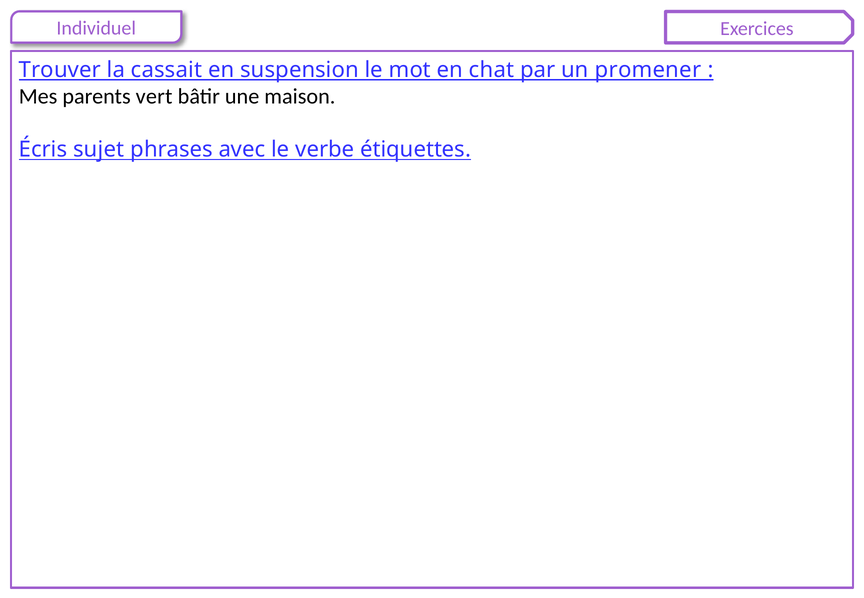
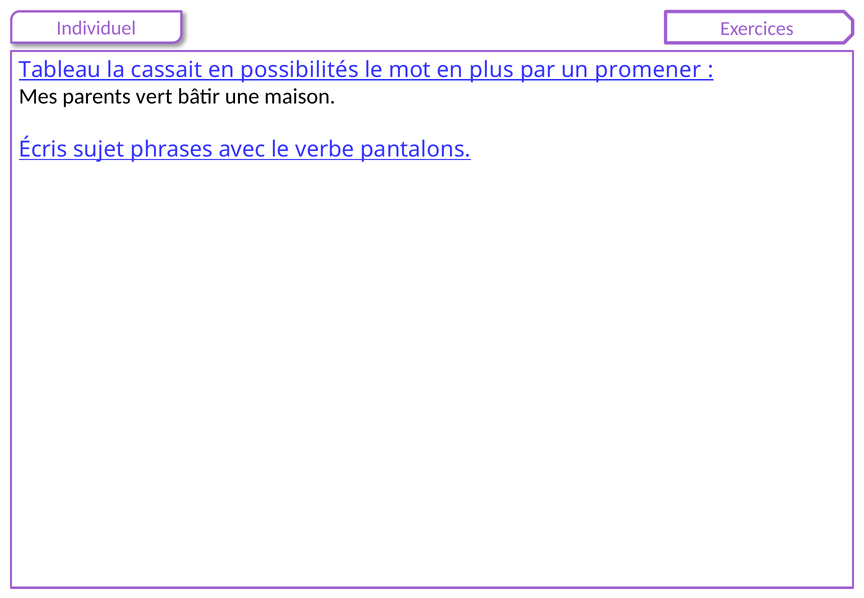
Trouver: Trouver -> Tableau
suspension: suspension -> possibilités
chat: chat -> plus
étiquettes: étiquettes -> pantalons
